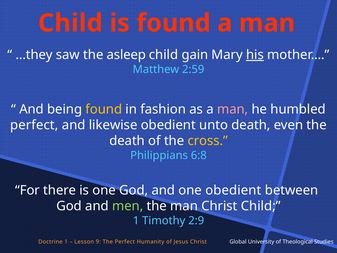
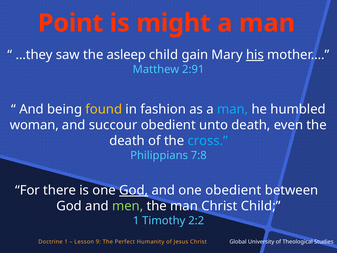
Child at (70, 23): Child -> Point
is found: found -> might
2:59: 2:59 -> 2:91
man at (233, 109) colour: pink -> light blue
perfect at (34, 125): perfect -> woman
likewise: likewise -> succour
cross colour: yellow -> light blue
6:8: 6:8 -> 7:8
God at (134, 190) underline: none -> present
2:9: 2:9 -> 2:2
